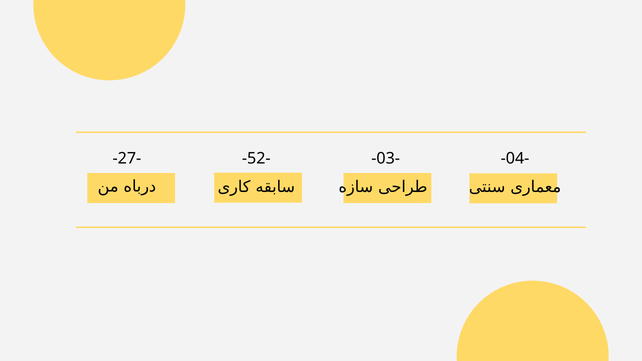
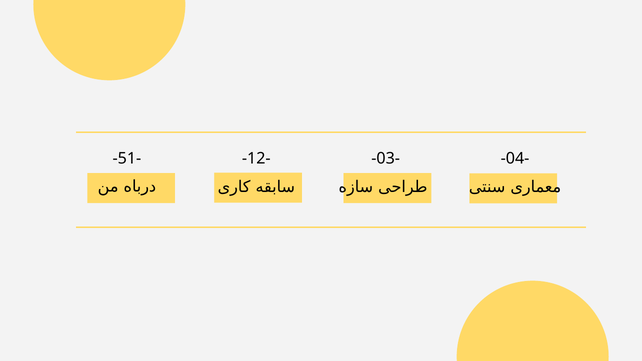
-27-: -27- -> -51-
-52-: -52- -> -12-
